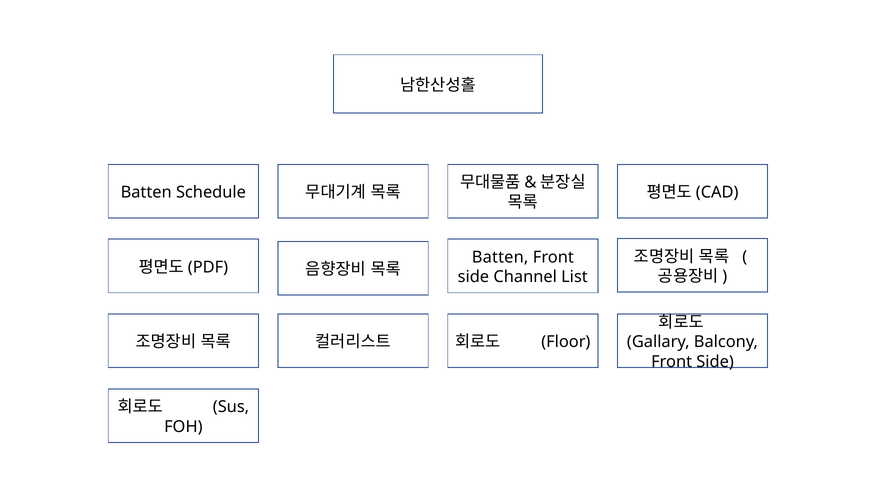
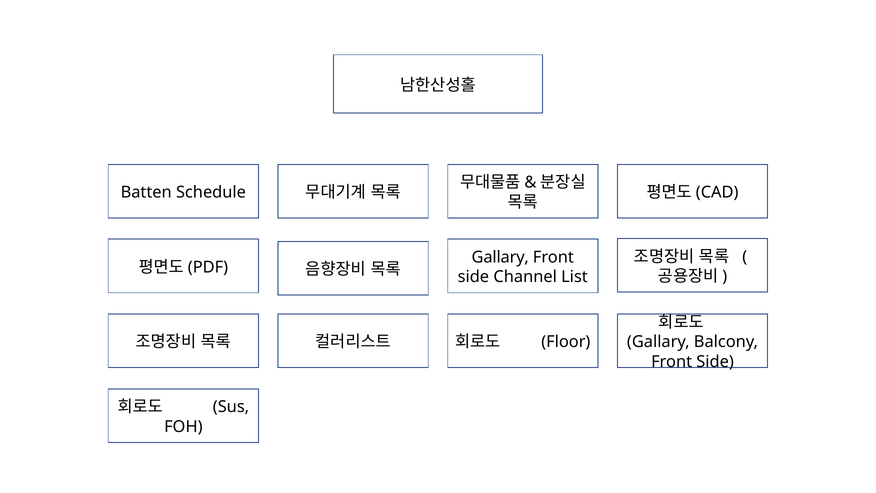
Batten at (500, 257): Batten -> Gallary
